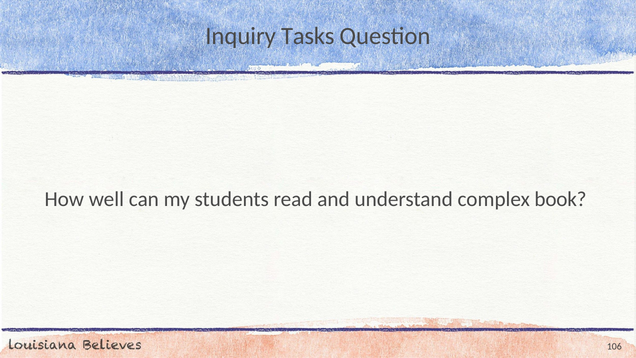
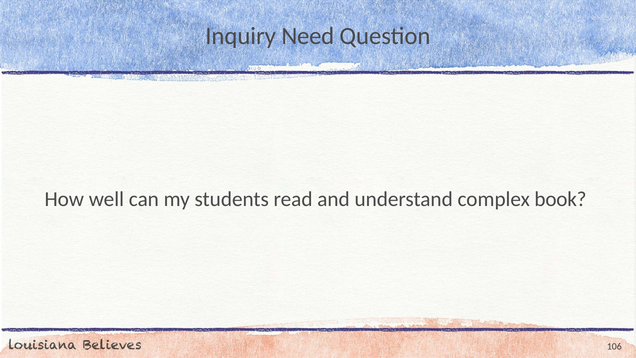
Tasks: Tasks -> Need
